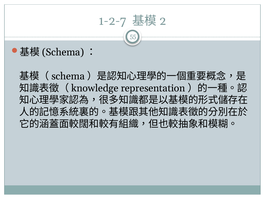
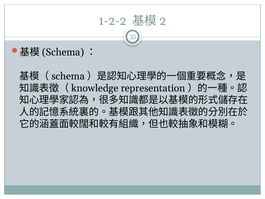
1-2-7: 1-2-7 -> 1-2-2
